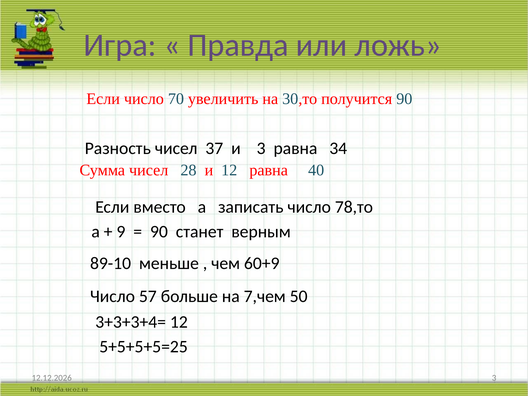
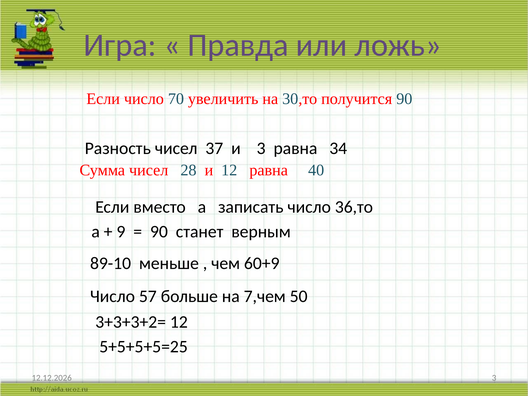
78,то: 78,то -> 36,то
3+3+3+4=: 3+3+3+4= -> 3+3+3+2=
